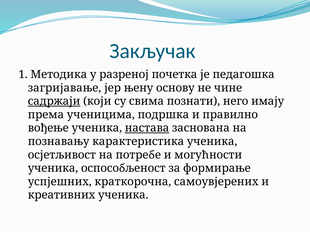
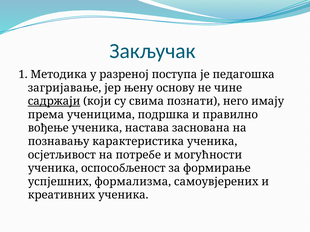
почетка: почетка -> поступа
настава underline: present -> none
краткорочна: краткорочна -> формализма
